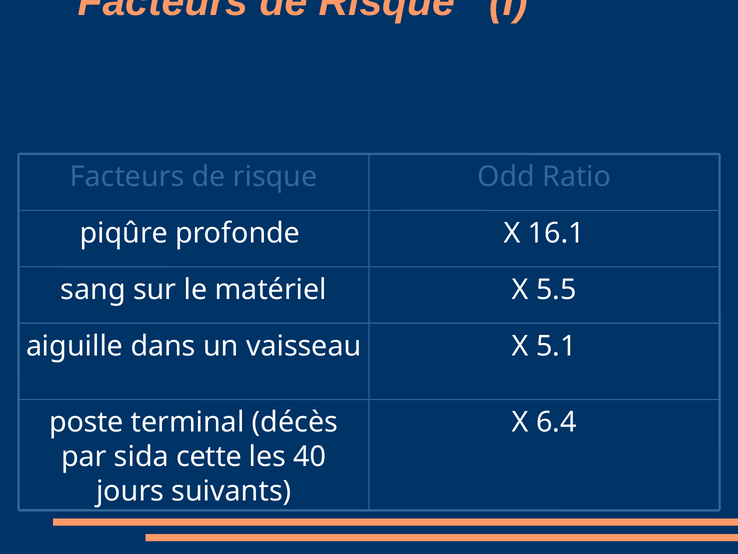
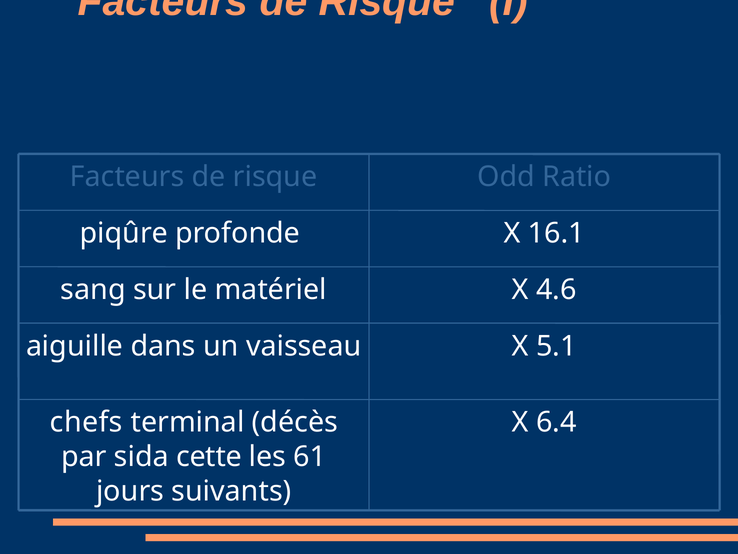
5.5: 5.5 -> 4.6
poste: poste -> chefs
40: 40 -> 61
